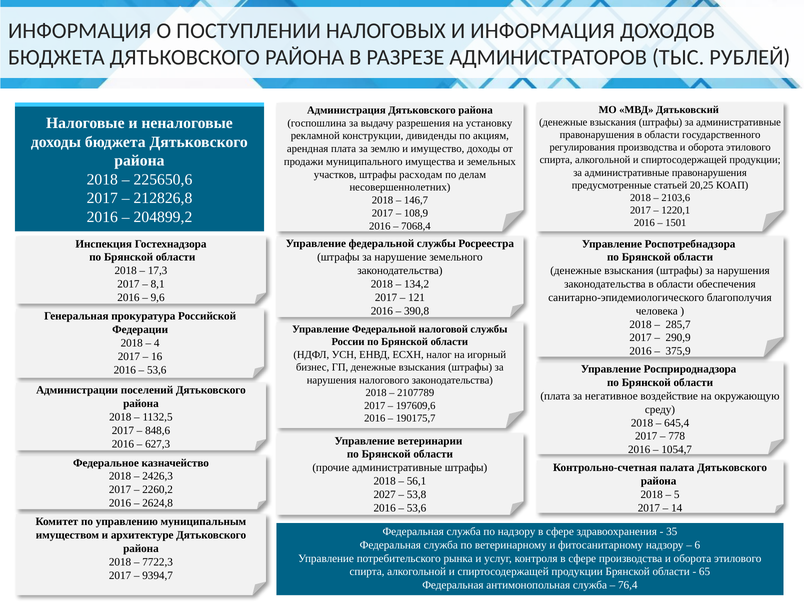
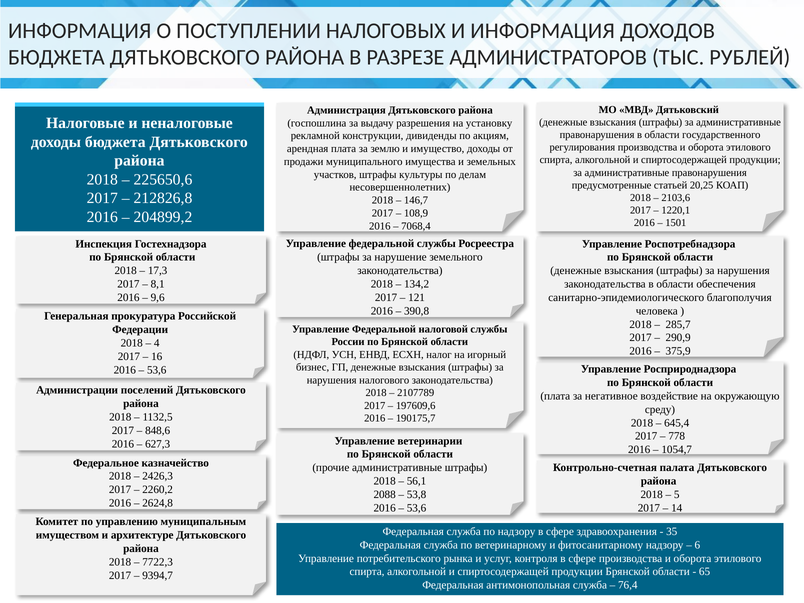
расходам: расходам -> культуры
2027: 2027 -> 2088
